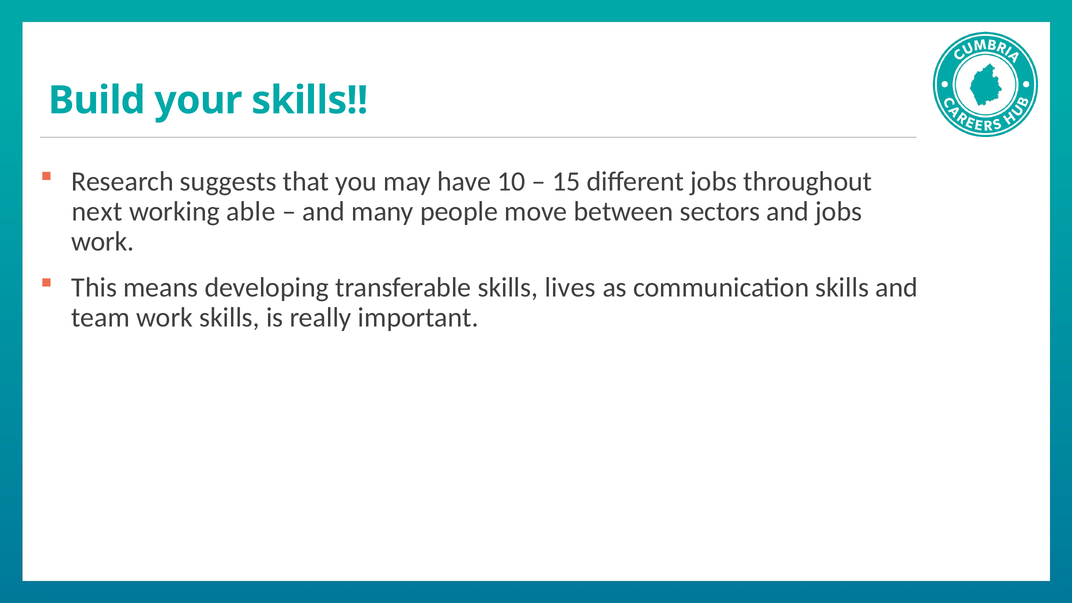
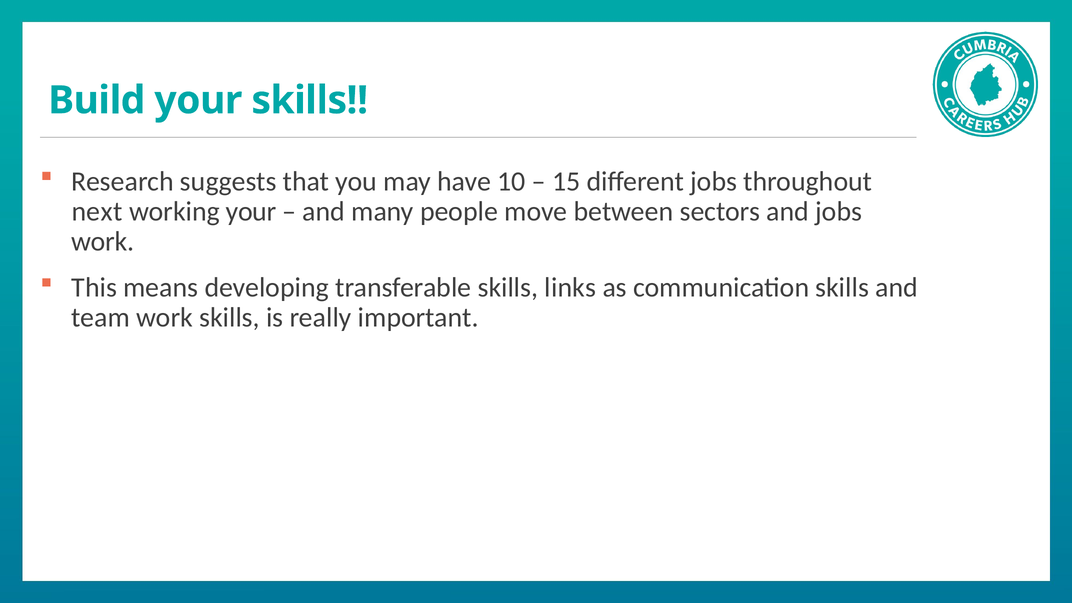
working able: able -> your
lives: lives -> links
